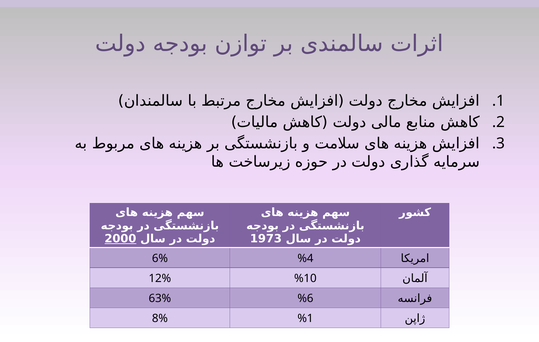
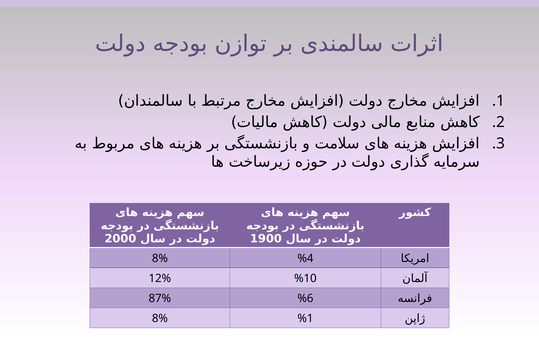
2000 underline: present -> none
1973: 1973 -> 1900
6% at (160, 258): 6% -> 8%
63%: 63% -> 87%
